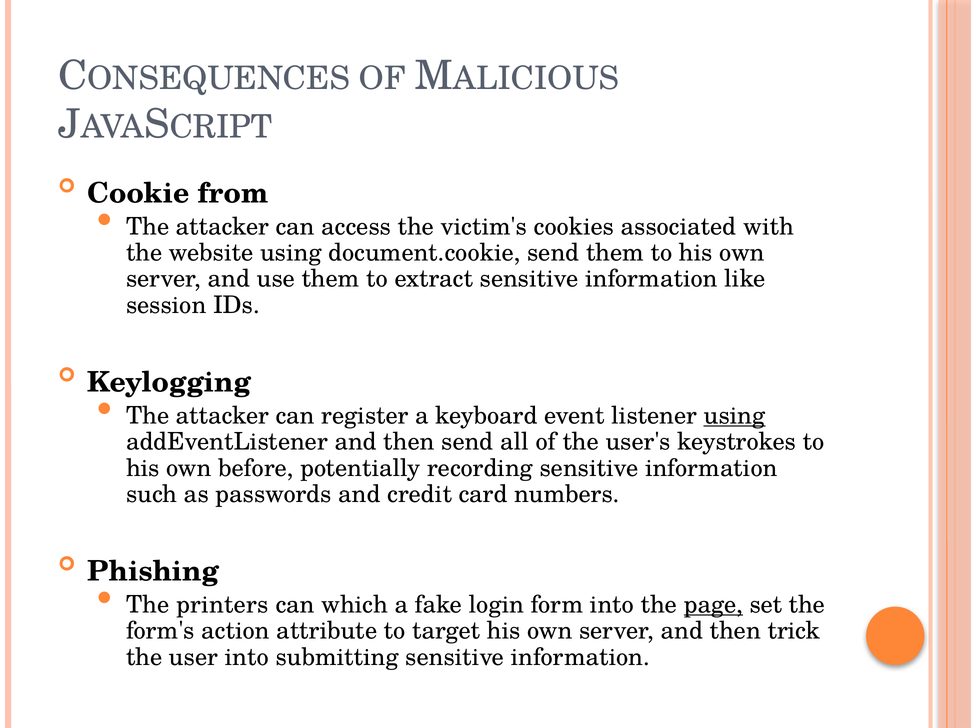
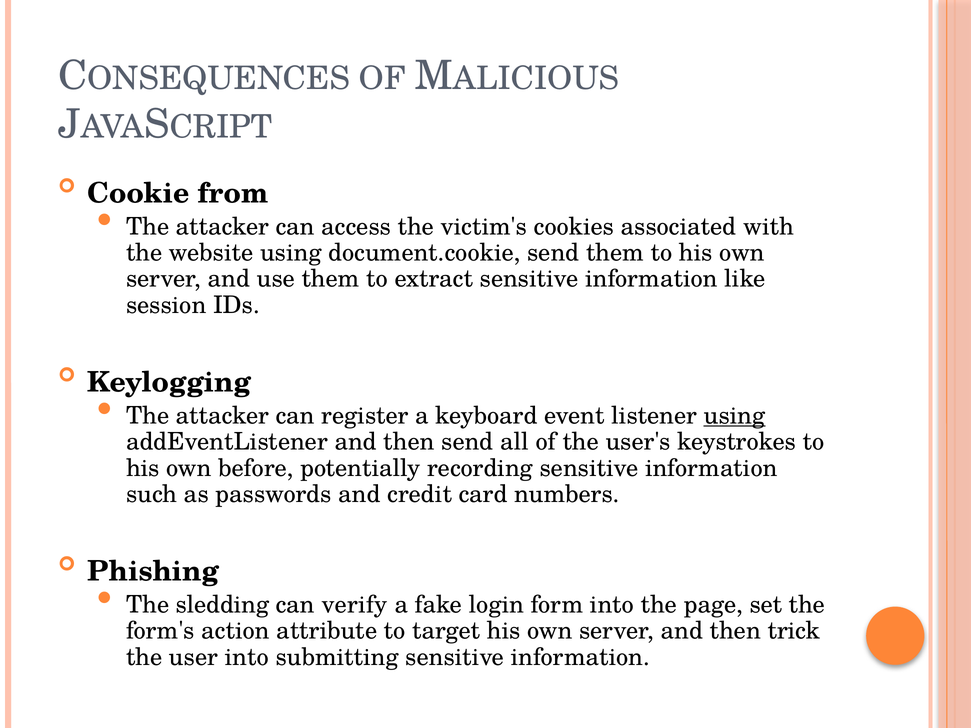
printers: printers -> sledding
which: which -> verify
page underline: present -> none
